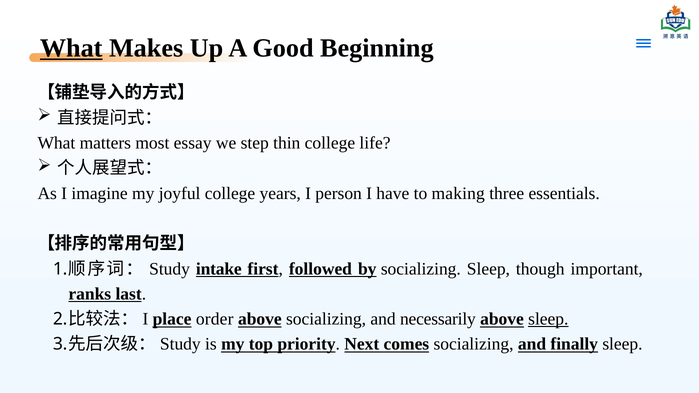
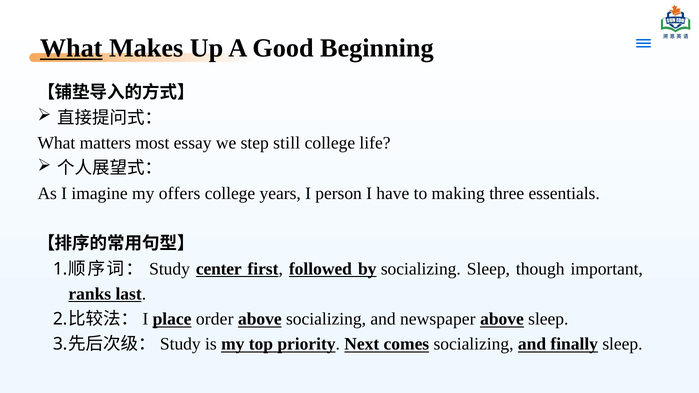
thin: thin -> still
joyful: joyful -> offers
intake: intake -> center
necessarily: necessarily -> newspaper
sleep at (548, 319) underline: present -> none
